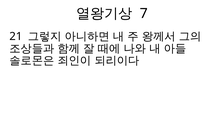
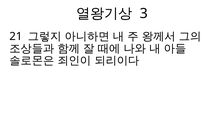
7: 7 -> 3
